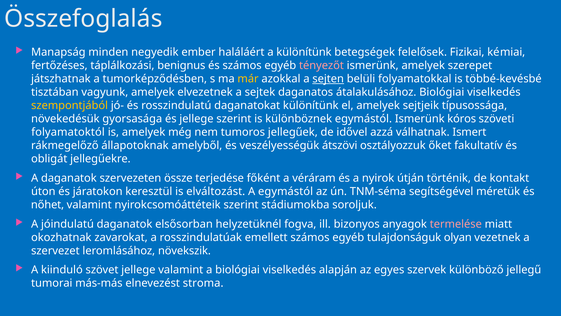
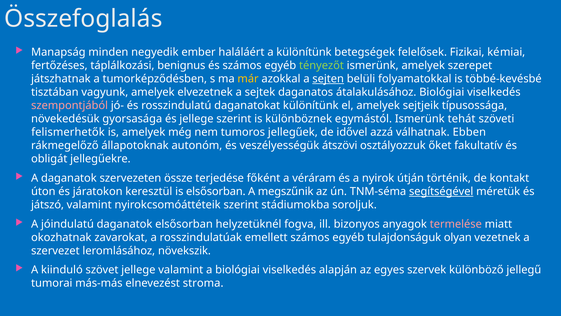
tényezőt colour: pink -> light green
szempontjából colour: yellow -> pink
kóros: kóros -> tehát
folyamatoktól: folyamatoktól -> felismerhetők
Ismert: Ismert -> Ebben
amelyből: amelyből -> autonóm
is elváltozást: elváltozást -> elsősorban
A egymástól: egymástól -> megszűnik
segítségével underline: none -> present
nőhet: nőhet -> játszó
